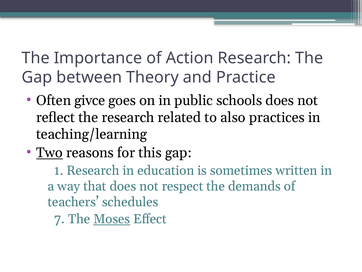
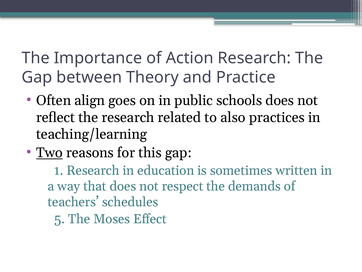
givce: givce -> align
7: 7 -> 5
Moses underline: present -> none
